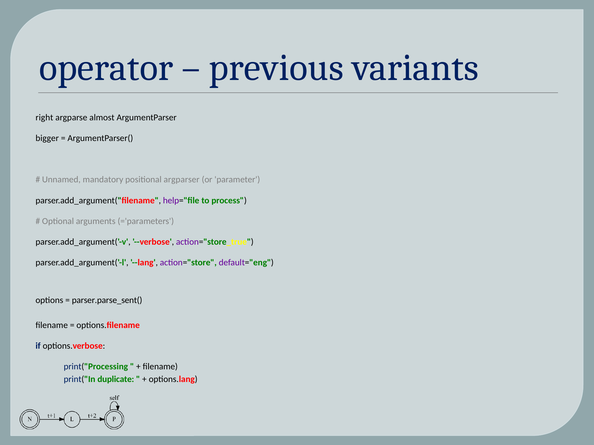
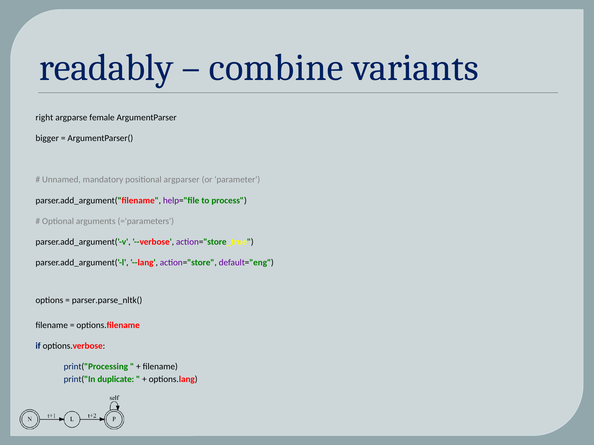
operator: operator -> readably
previous: previous -> combine
almost: almost -> female
parser.parse_sent(: parser.parse_sent( -> parser.parse_nltk(
